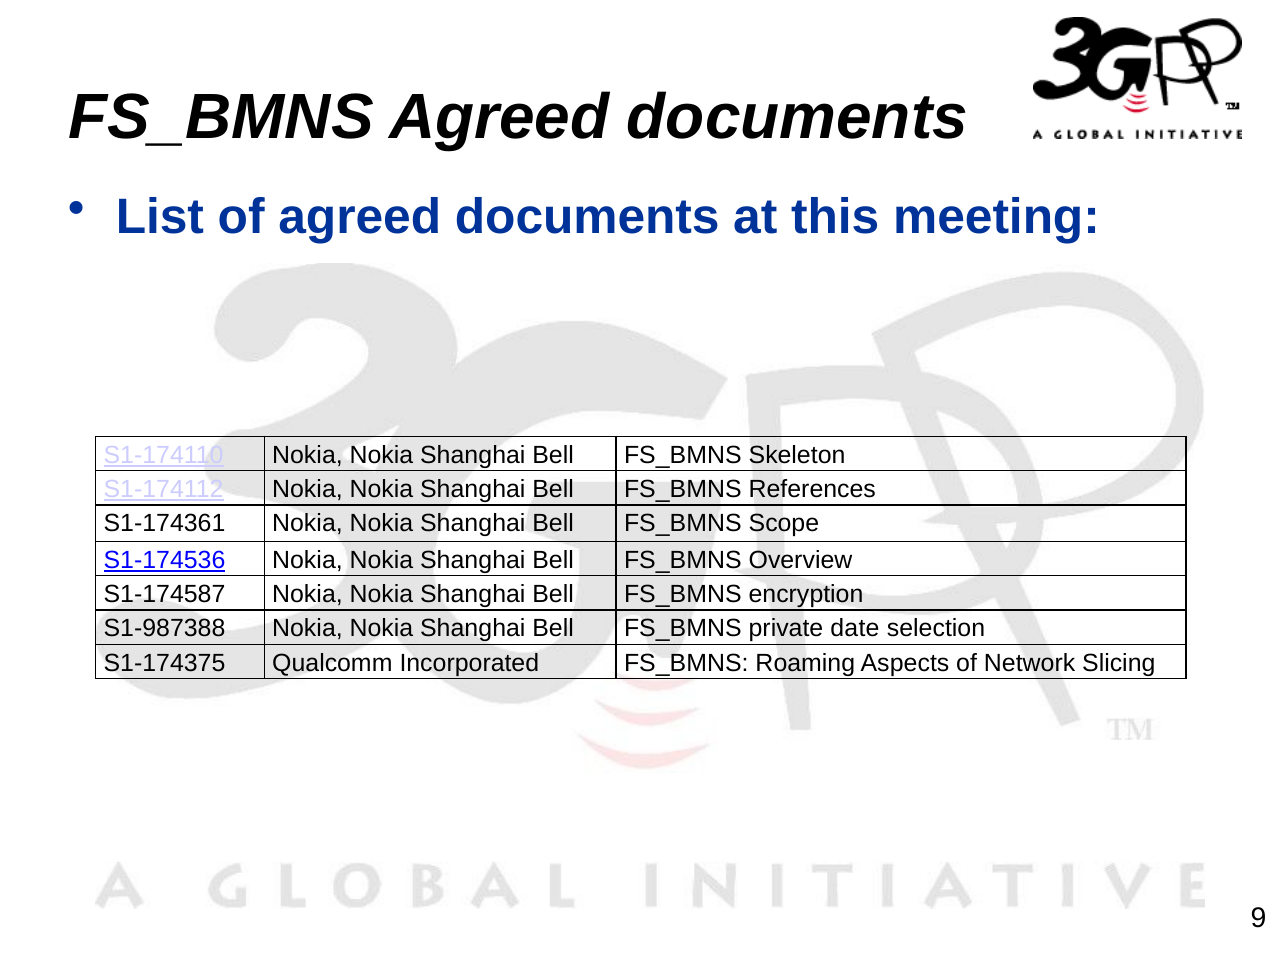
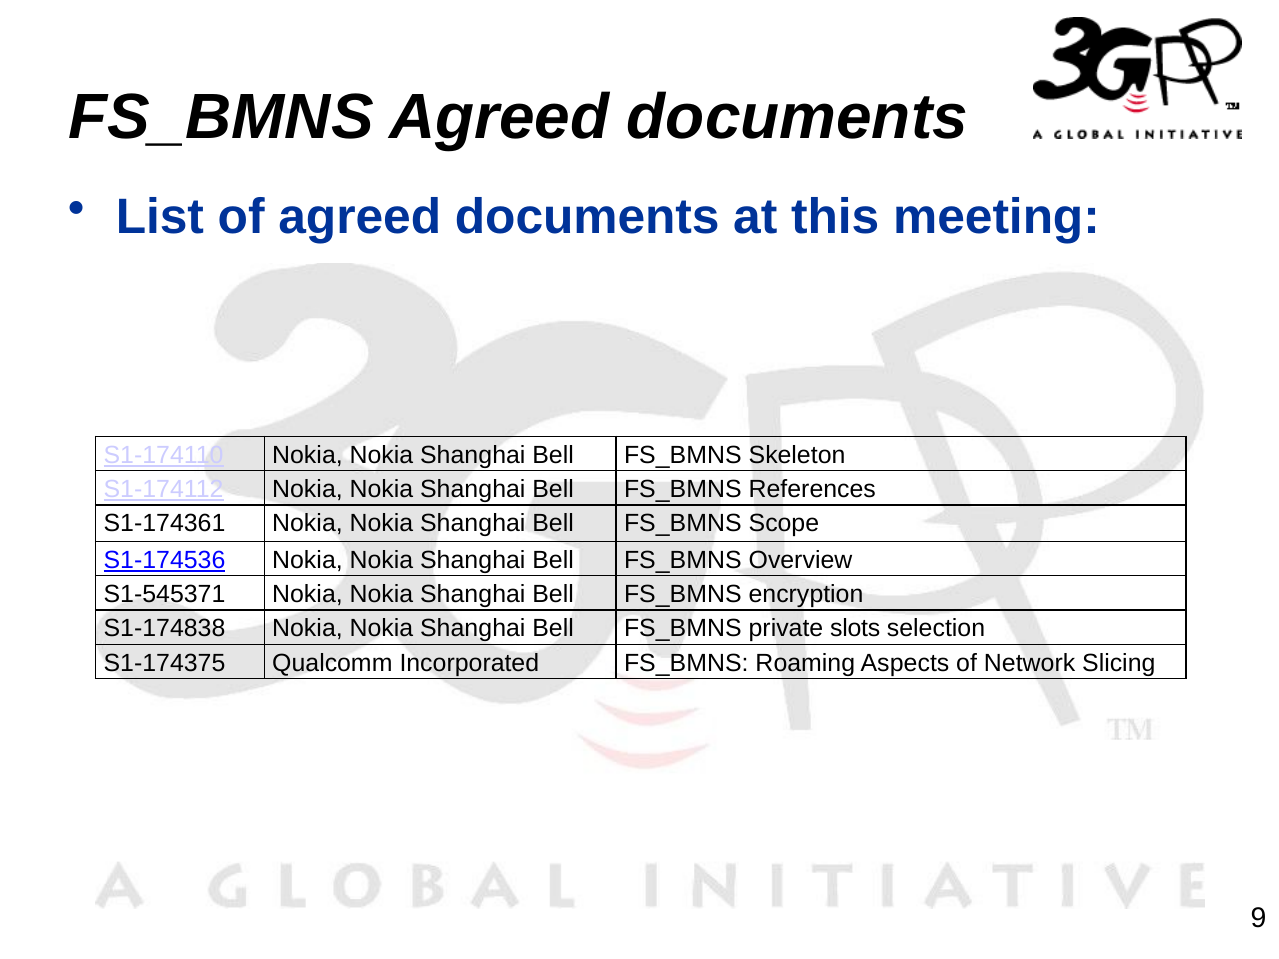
S1-174587: S1-174587 -> S1-545371
S1-987388: S1-987388 -> S1-174838
date: date -> slots
